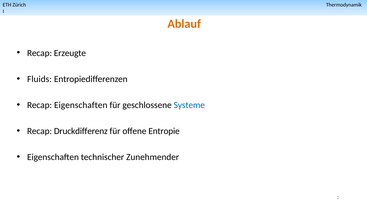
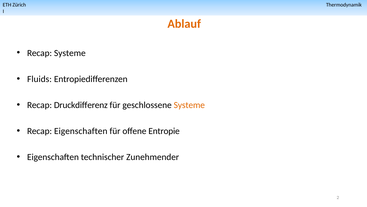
Recap Erzeugte: Erzeugte -> Systeme
Recap Eigenschaften: Eigenschaften -> Druckdifferenz
Systeme at (189, 105) colour: blue -> orange
Recap Druckdifferenz: Druckdifferenz -> Eigenschaften
